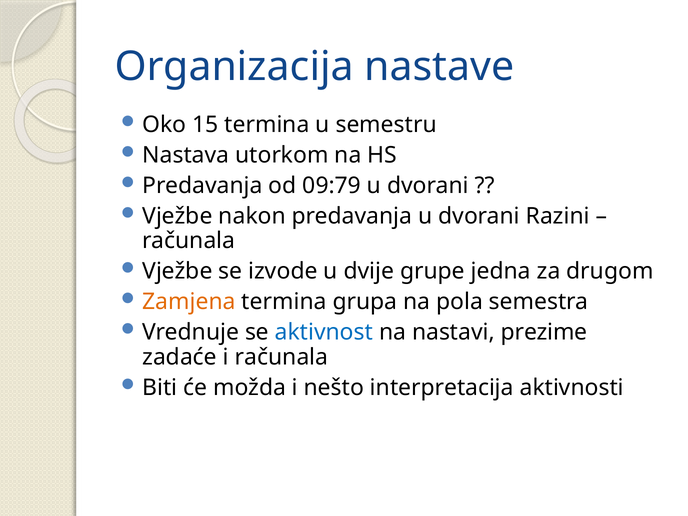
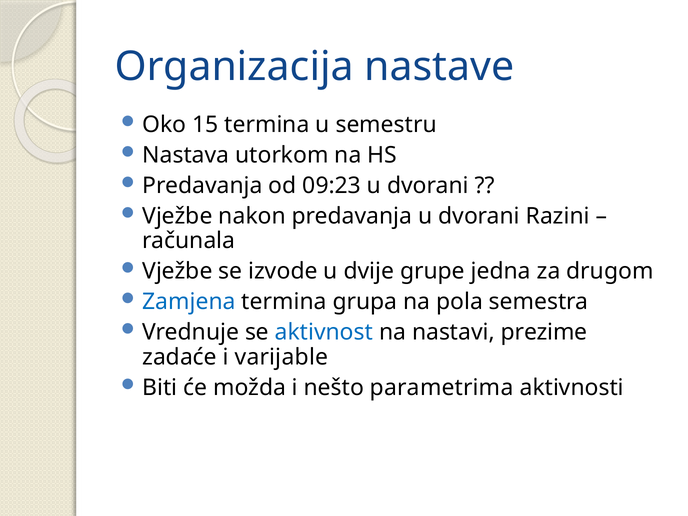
09:79: 09:79 -> 09:23
Zamjena colour: orange -> blue
i računala: računala -> varijable
interpretacija: interpretacija -> parametrima
